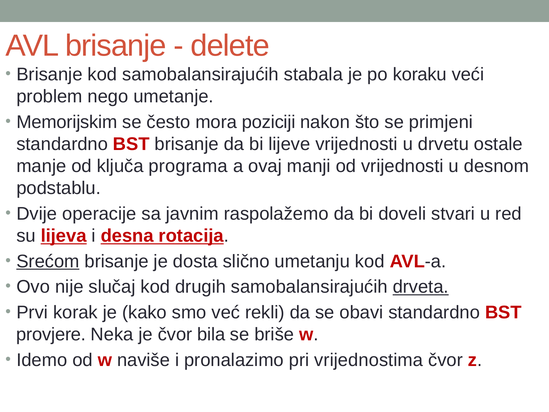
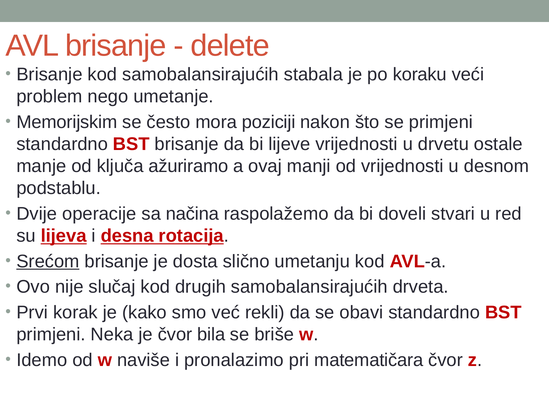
programa: programa -> ažuriramo
javnim: javnim -> načina
drveta underline: present -> none
provjere at (51, 334): provjere -> primjeni
vrijednostima: vrijednostima -> matematičara
